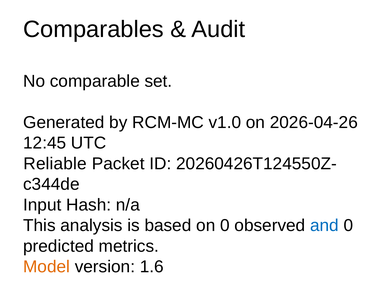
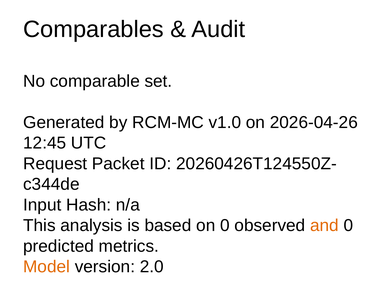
Reliable: Reliable -> Request
and colour: blue -> orange
1.6: 1.6 -> 2.0
